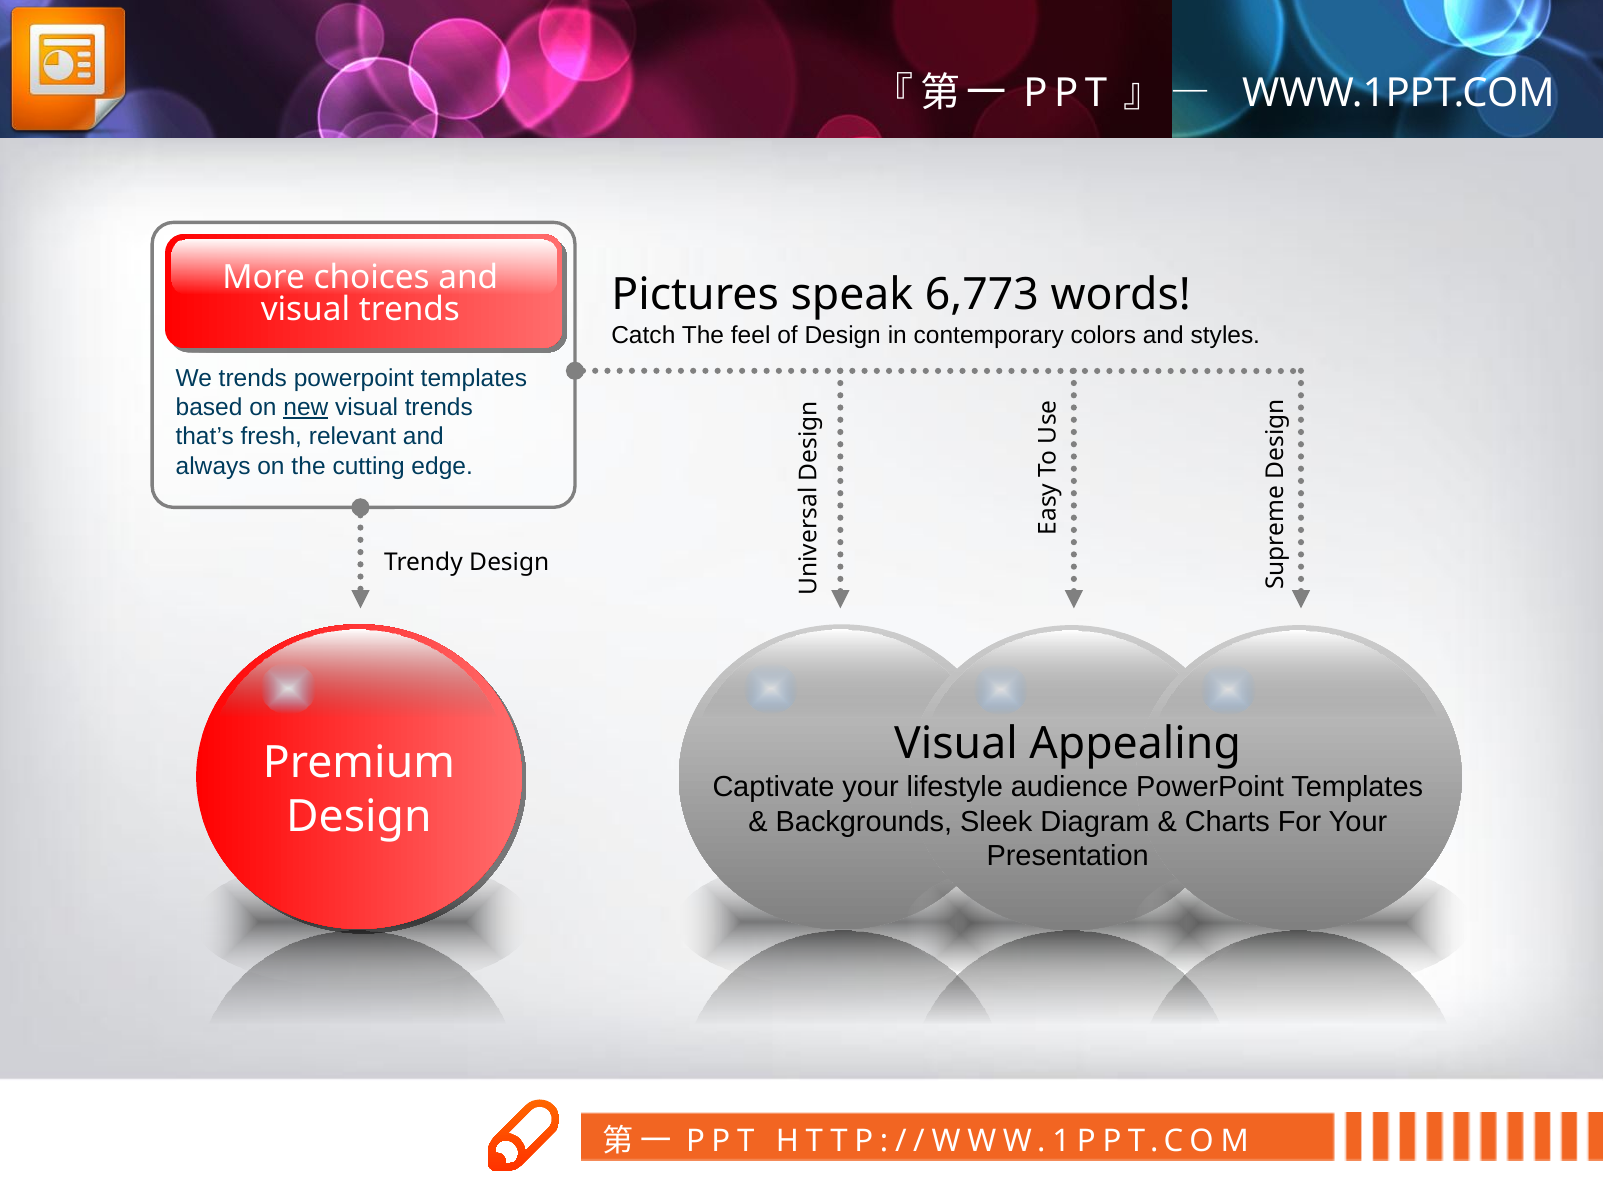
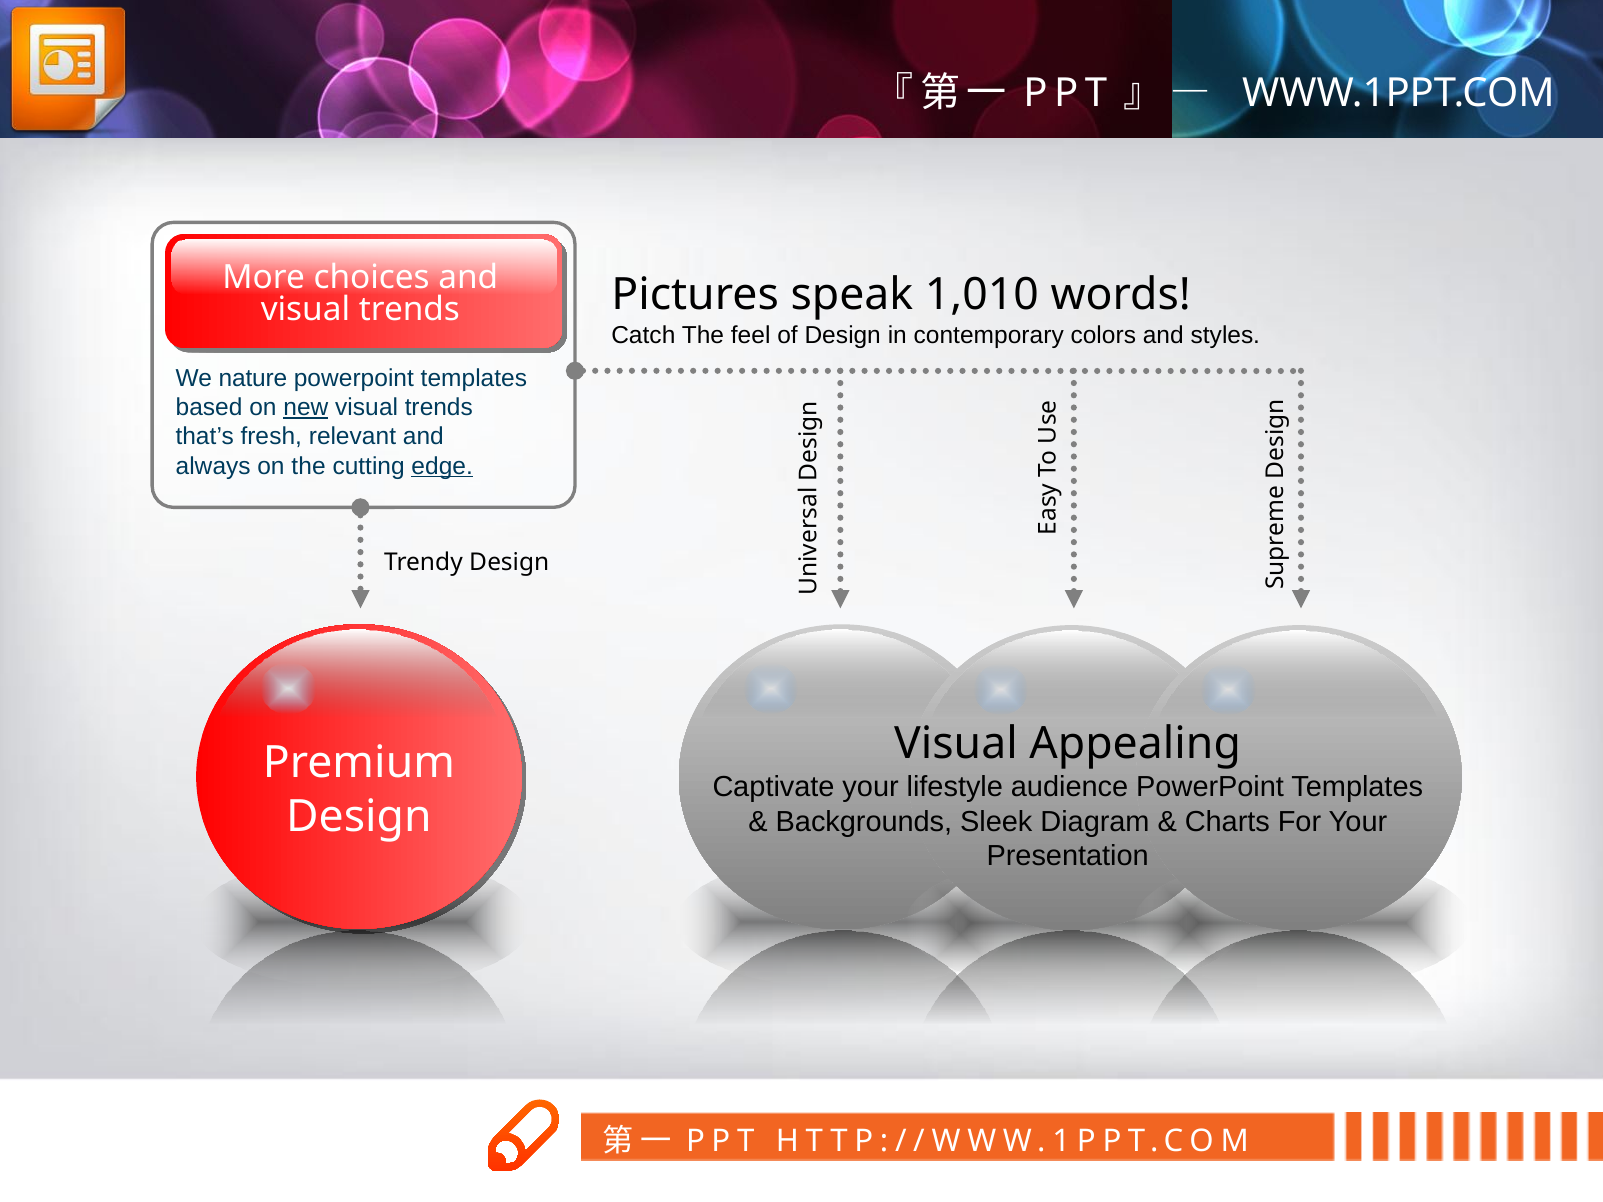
6,773: 6,773 -> 1,010
We trends: trends -> nature
edge underline: none -> present
